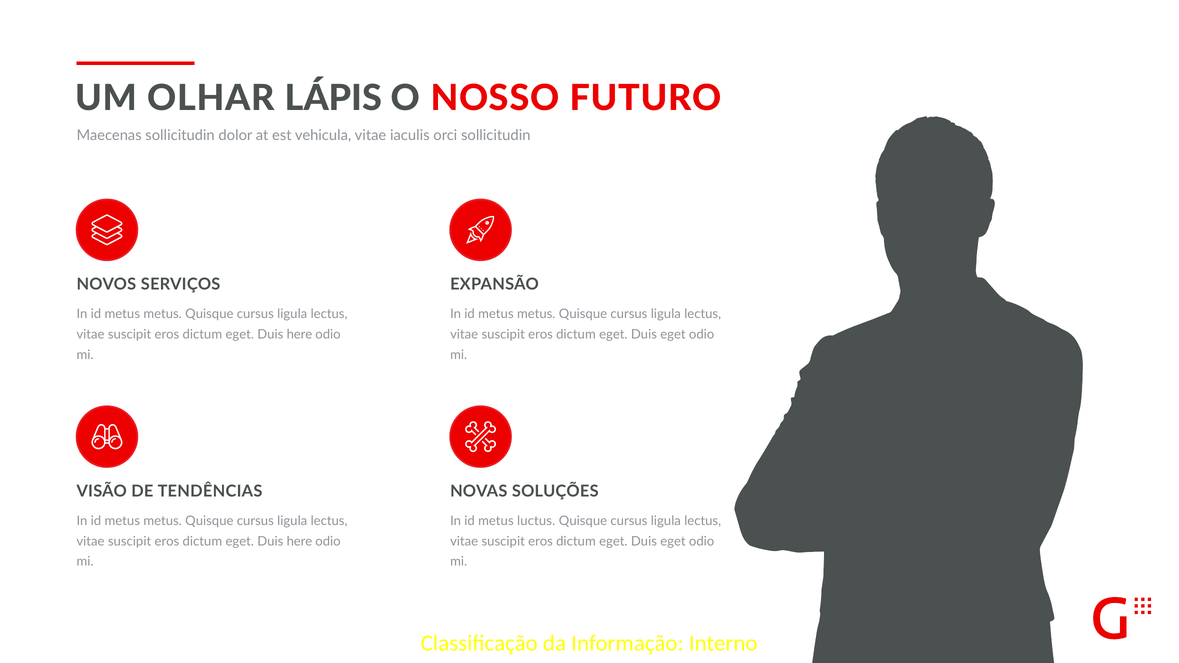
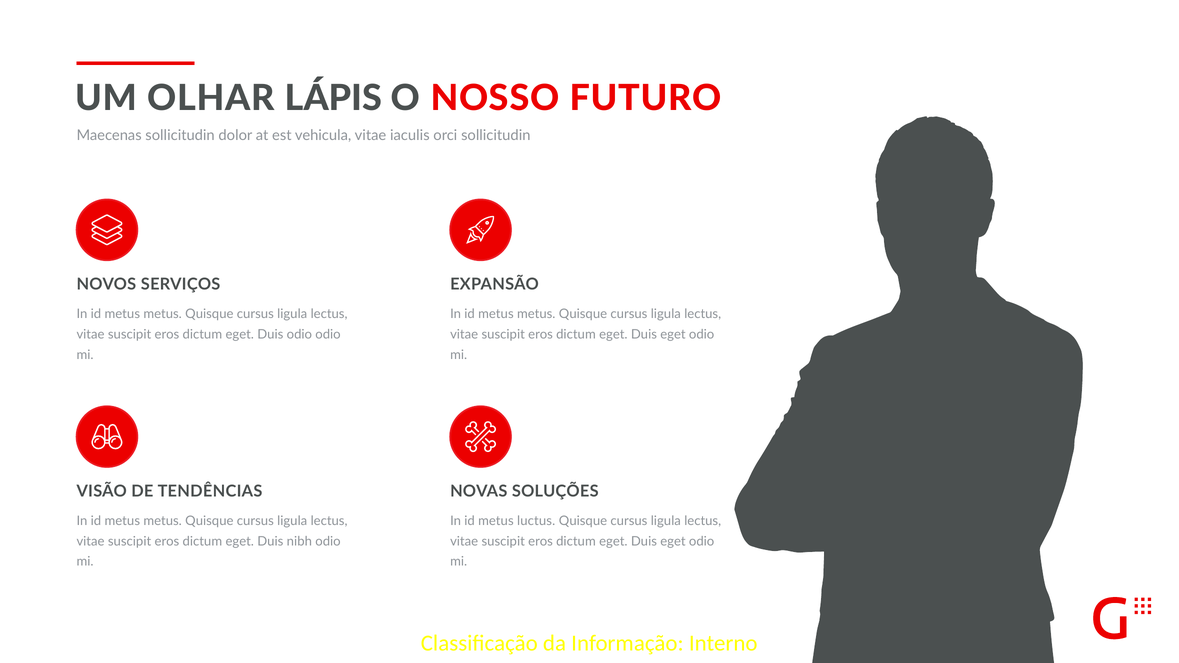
here at (299, 335): here -> odio
here at (299, 541): here -> nibh
